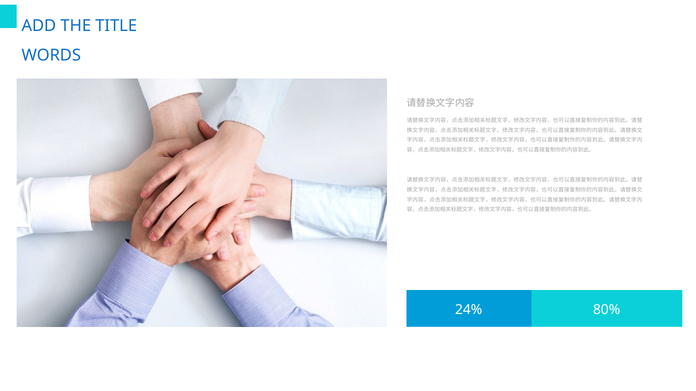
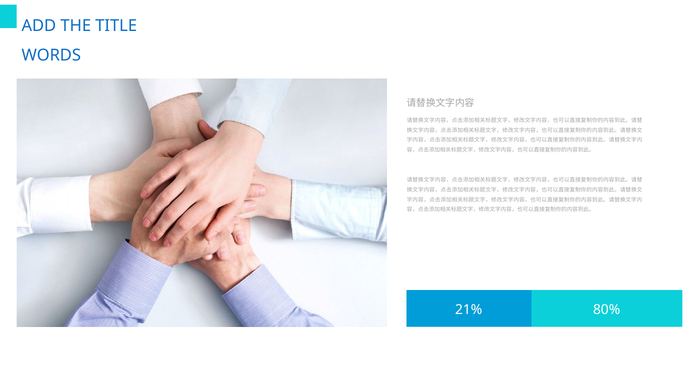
24%: 24% -> 21%
